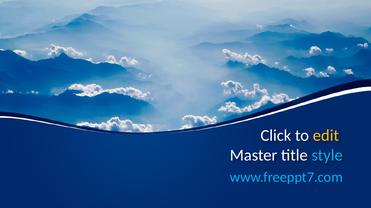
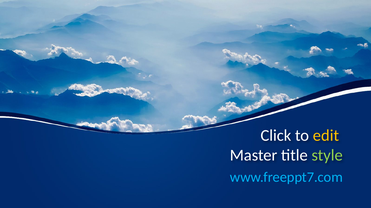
style colour: light blue -> light green
